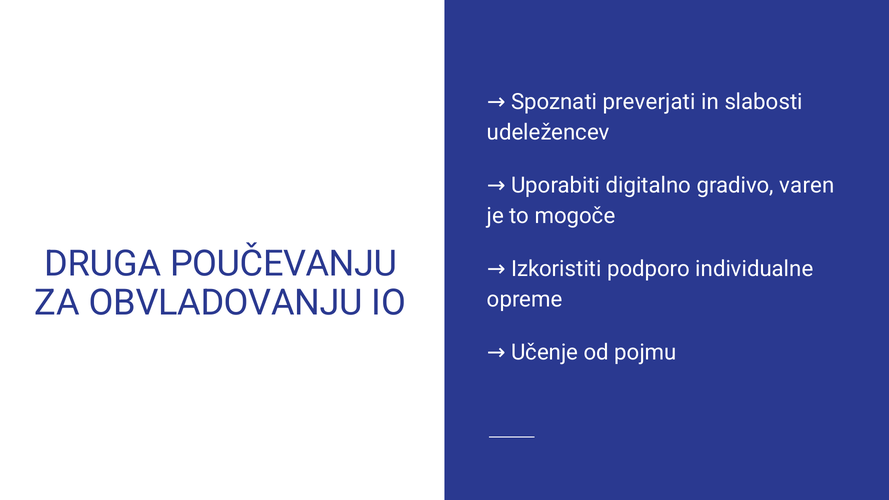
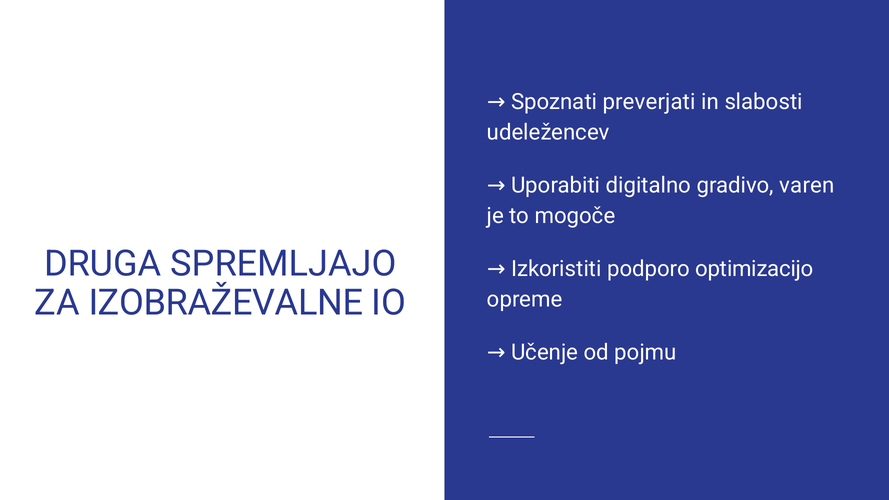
POUČEVANJU: POUČEVANJU -> SPREMLJAJO
individualne: individualne -> optimizacijo
OBVLADOVANJU: OBVLADOVANJU -> IZOBRAŽEVALNE
